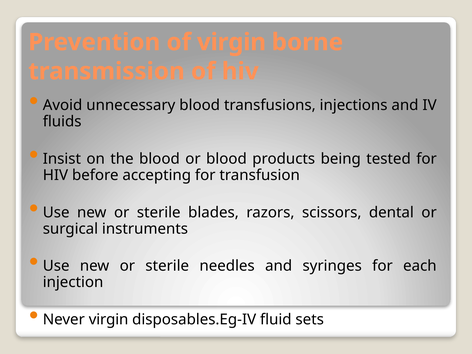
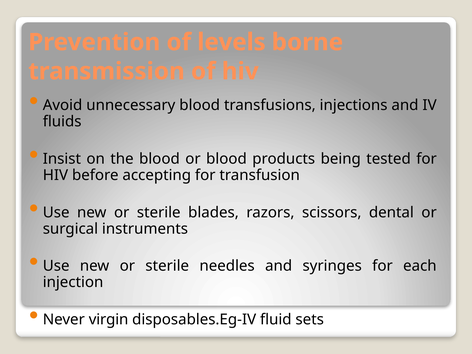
of virgin: virgin -> levels
